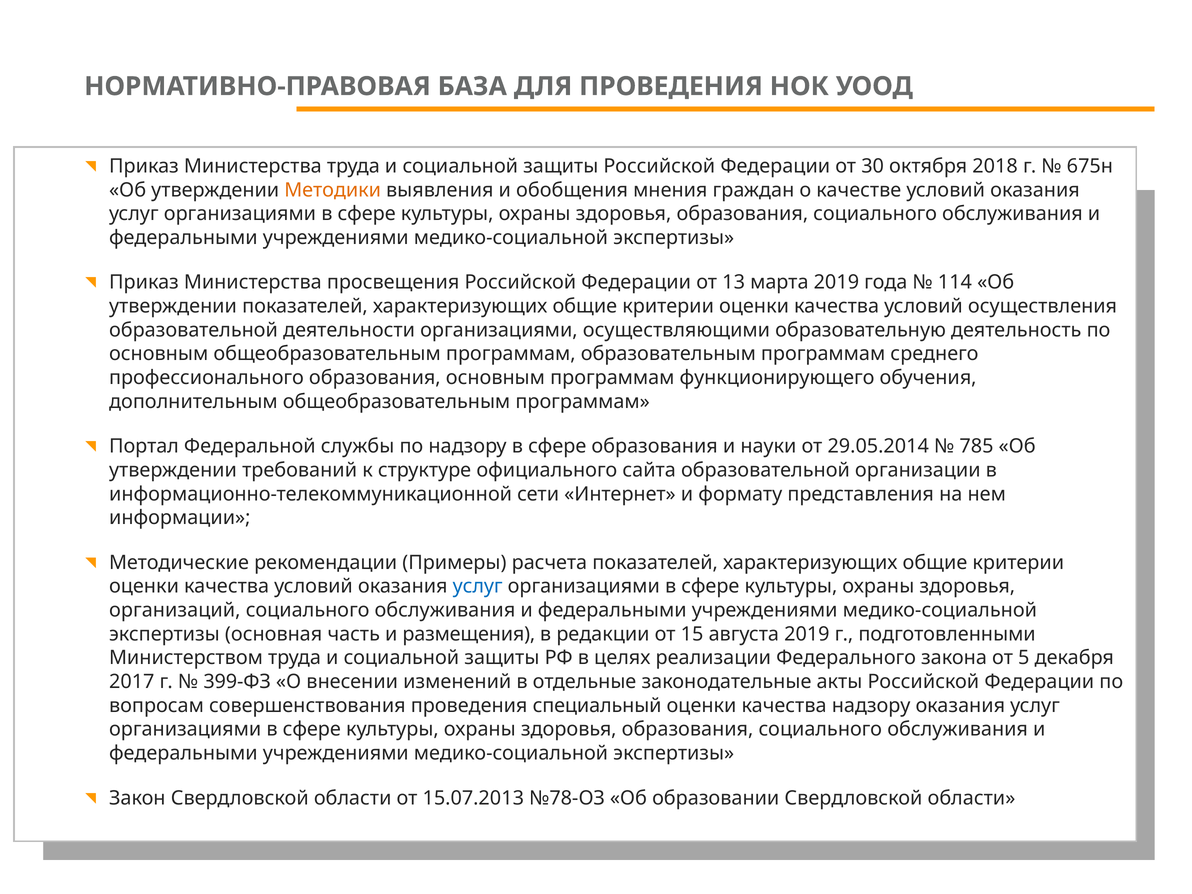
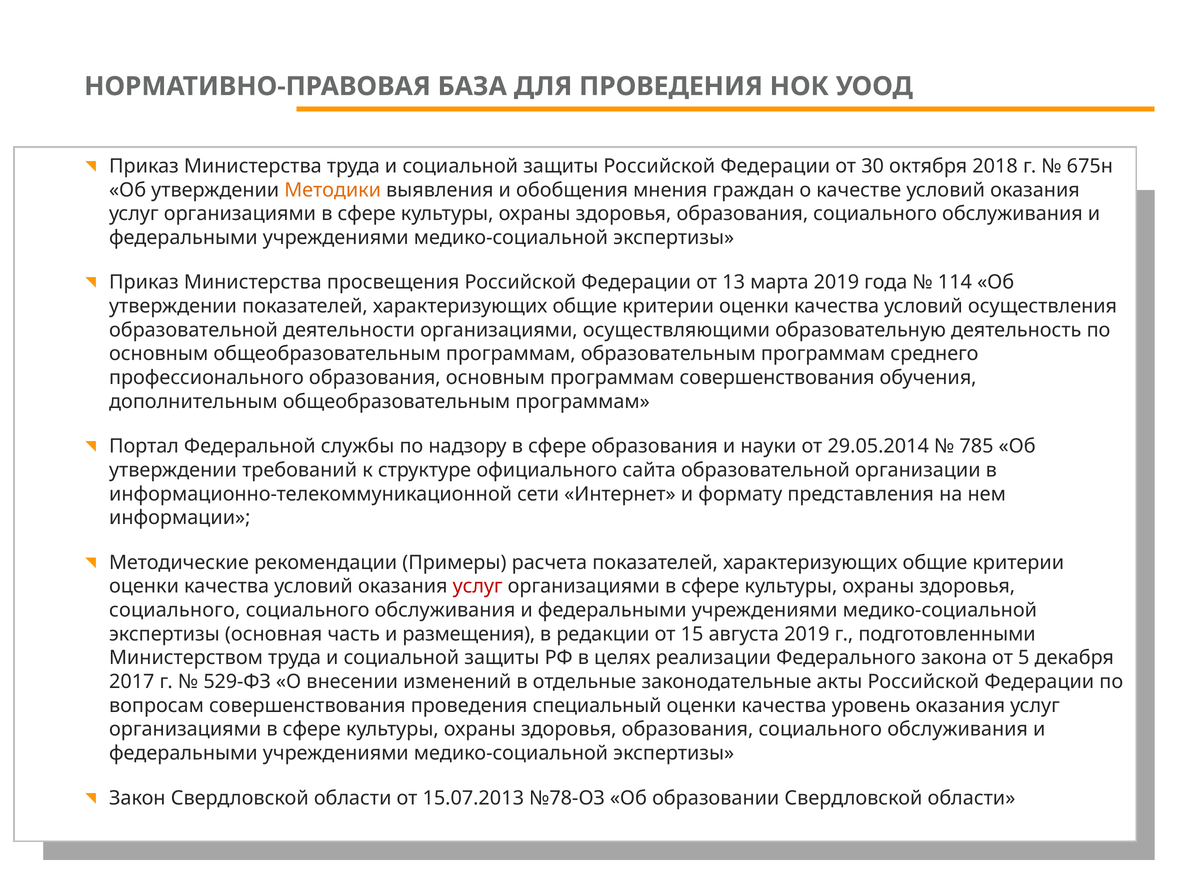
программам функционирующего: функционирующего -> совершенствования
услуг at (478, 586) colour: blue -> red
организаций at (175, 610): организаций -> социального
399-ФЗ: 399-ФЗ -> 529-ФЗ
качества надзору: надзору -> уровень
